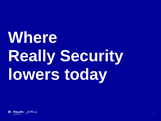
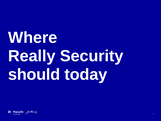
lowers: lowers -> should
